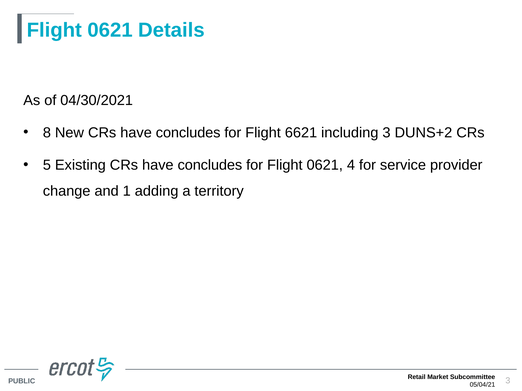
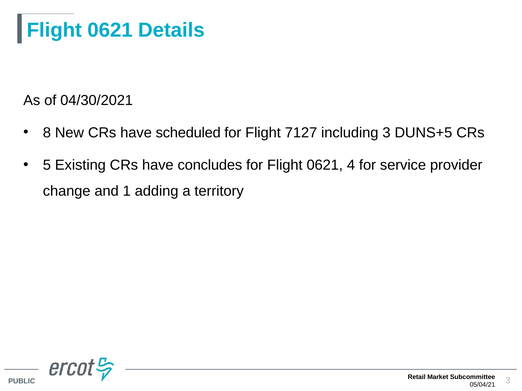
New CRs have concludes: concludes -> scheduled
6621: 6621 -> 7127
DUNS+2: DUNS+2 -> DUNS+5
